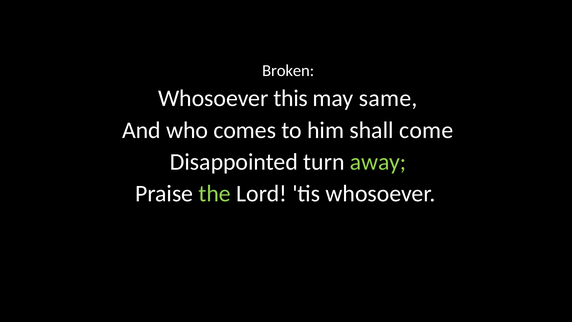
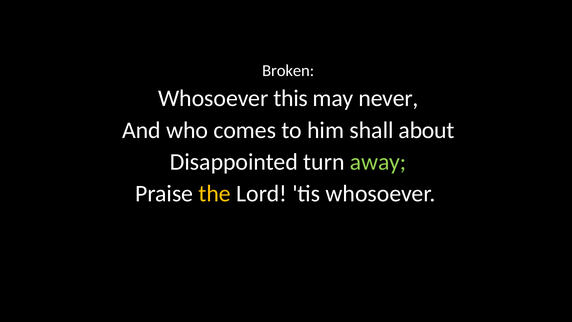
same: same -> never
come: come -> about
the colour: light green -> yellow
